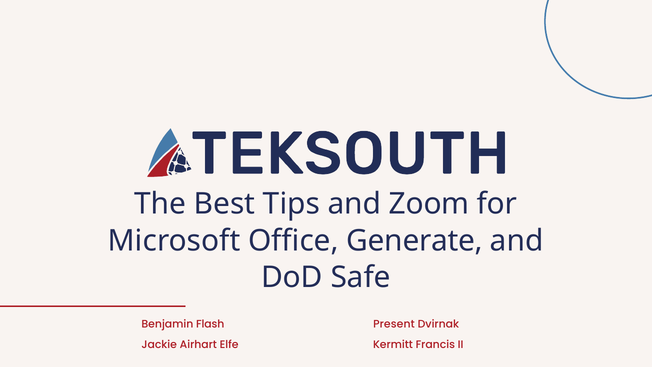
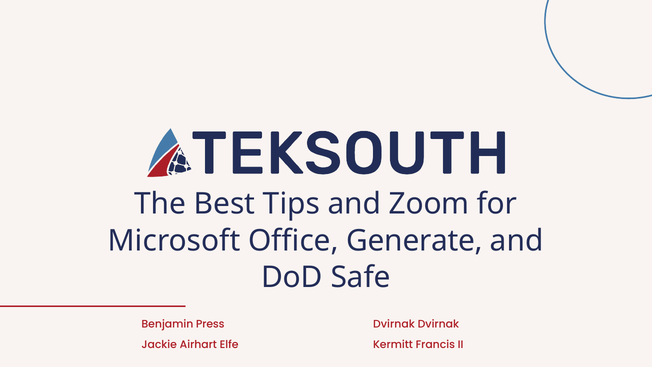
Flash: Flash -> Press
Present at (394, 324): Present -> Dvirnak
